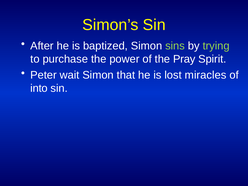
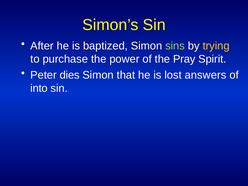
trying colour: light green -> yellow
wait: wait -> dies
miracles: miracles -> answers
